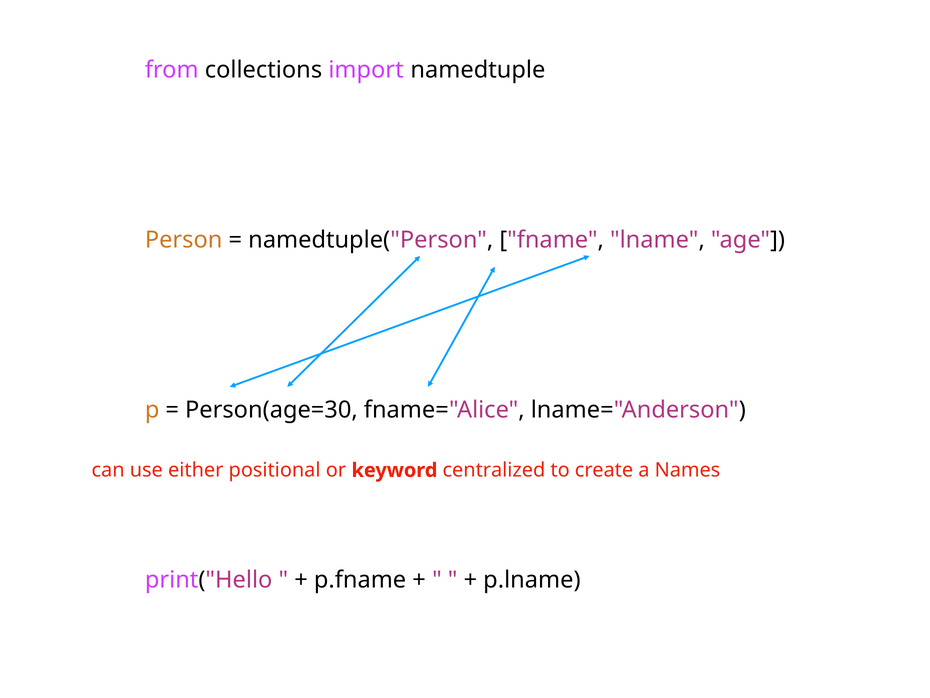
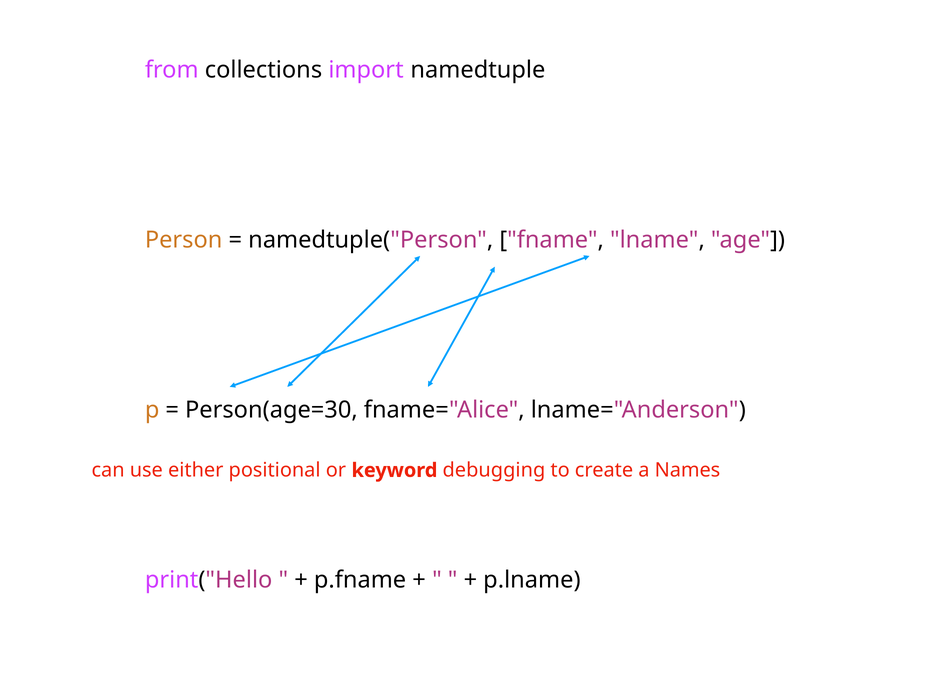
centralized: centralized -> debugging
